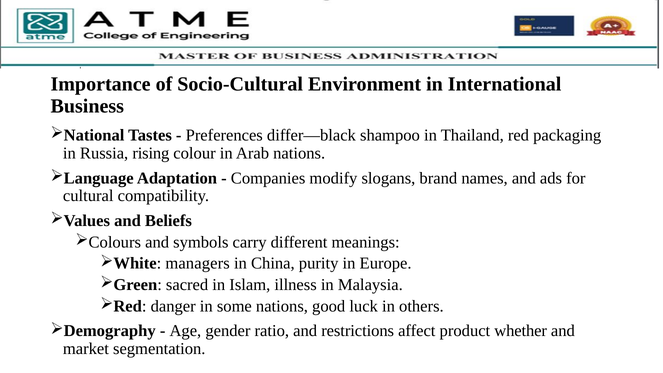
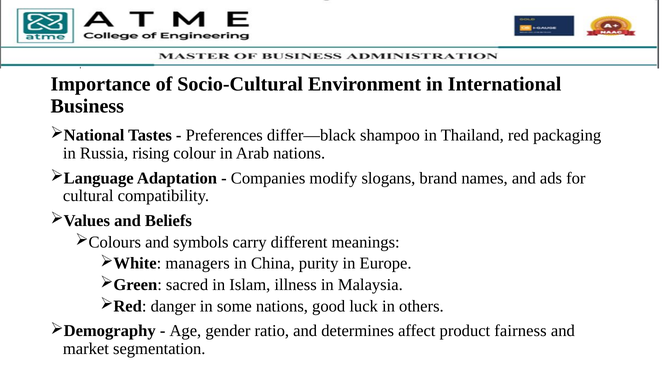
restrictions: restrictions -> determines
whether: whether -> fairness
